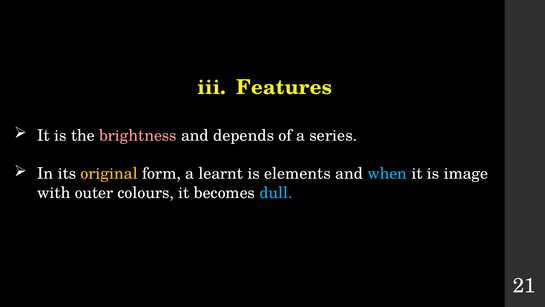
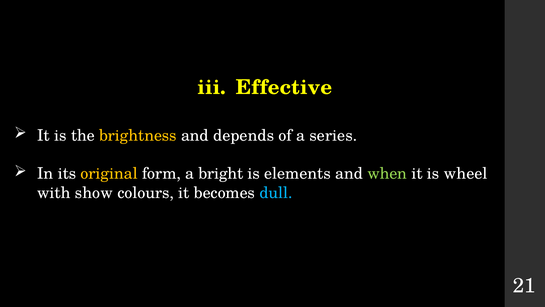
Features: Features -> Effective
brightness colour: pink -> yellow
learnt: learnt -> bright
when colour: light blue -> light green
image: image -> wheel
outer: outer -> show
